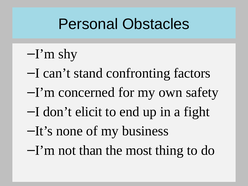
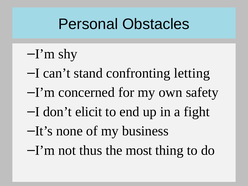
factors: factors -> letting
than: than -> thus
